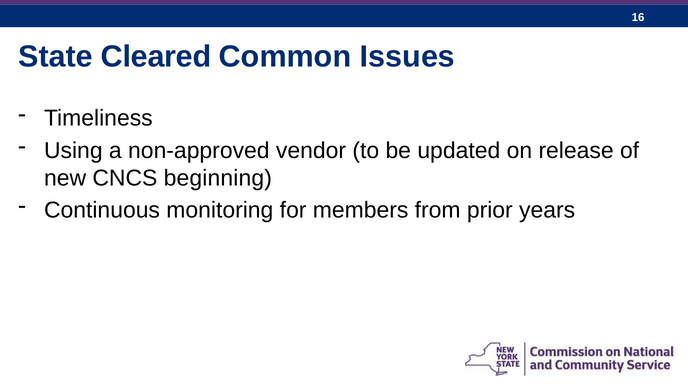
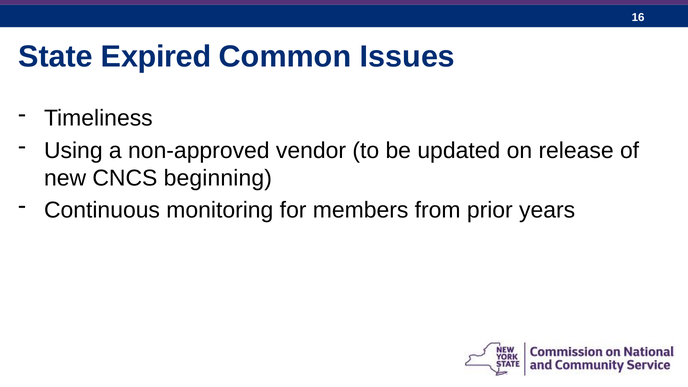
Cleared: Cleared -> Expired
